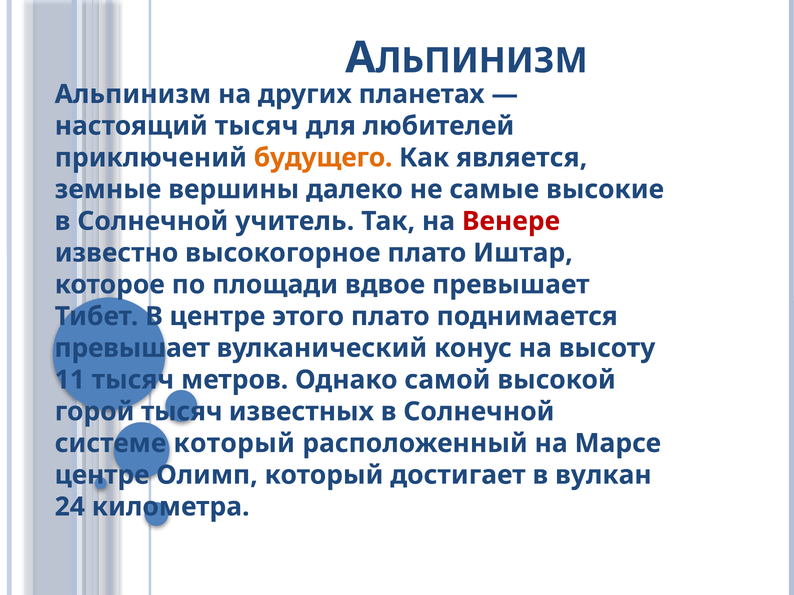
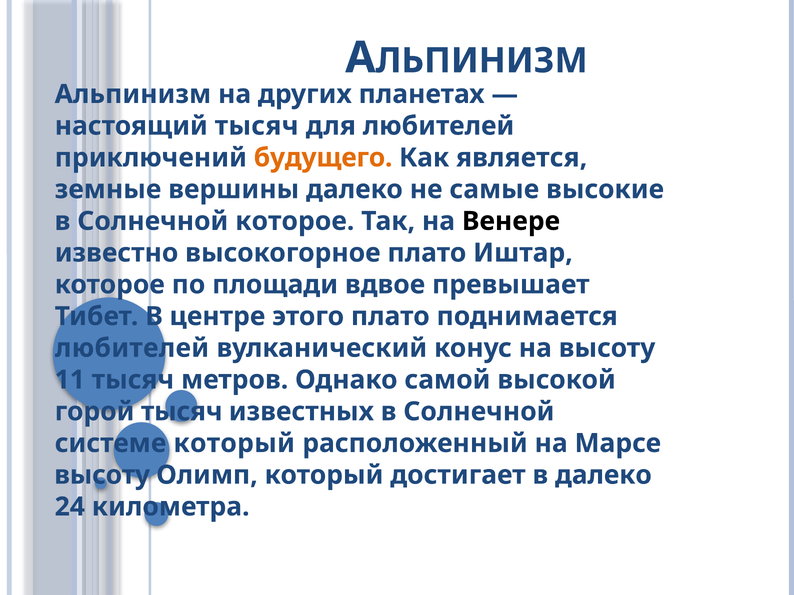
Солнечной учитель: учитель -> которое
Венере colour: red -> black
превышает at (132, 348): превышает -> любителей
центре at (102, 475): центре -> высоту
в вулкан: вулкан -> далеко
